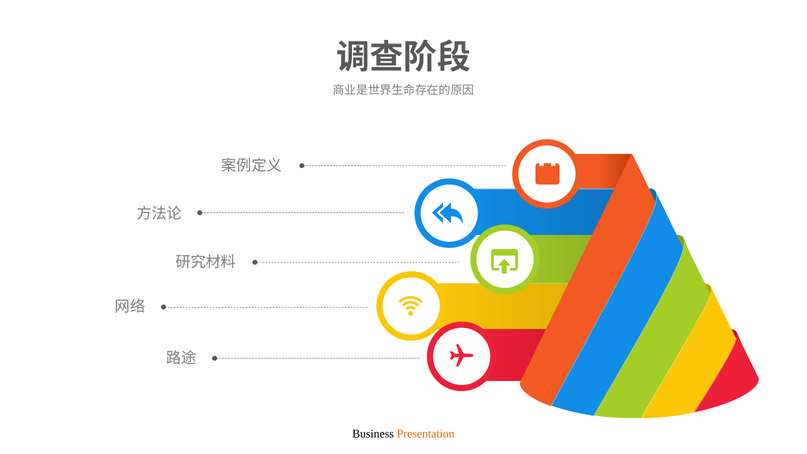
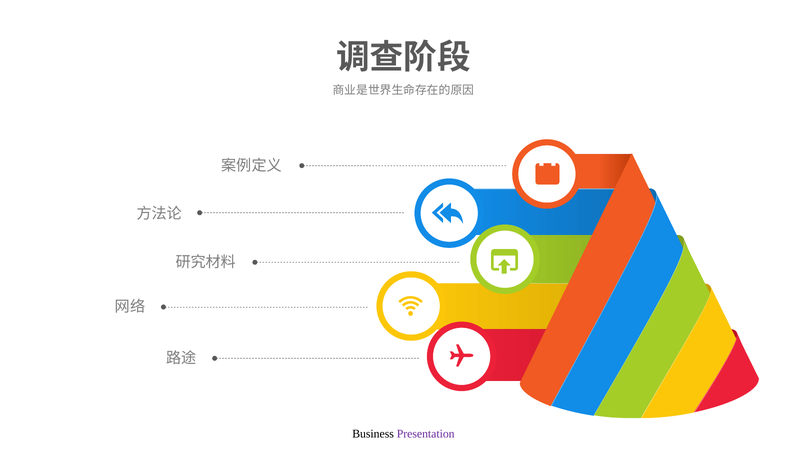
Presentation colour: orange -> purple
